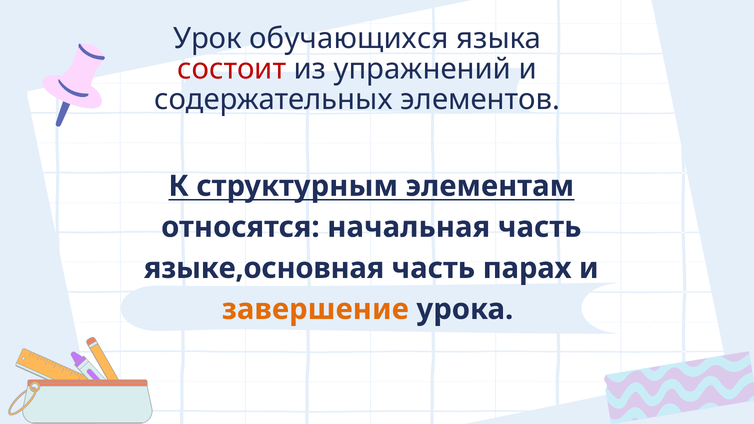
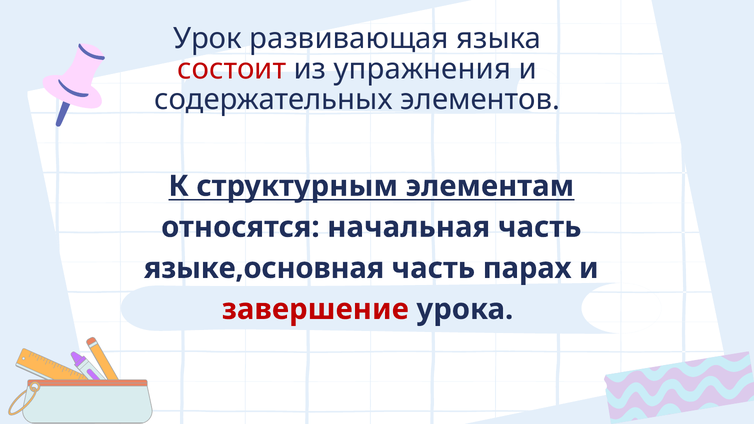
обучающихся: обучающихся -> развивающая
упражнений: упражнений -> упражнения
завершение colour: orange -> red
